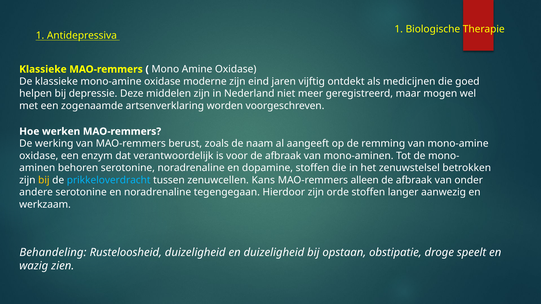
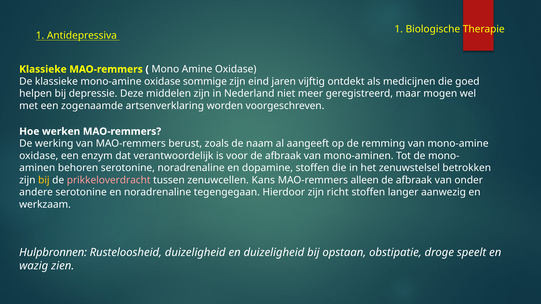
moderne: moderne -> sommige
prikkeloverdracht colour: light blue -> pink
orde: orde -> richt
Behandeling: Behandeling -> Hulpbronnen
